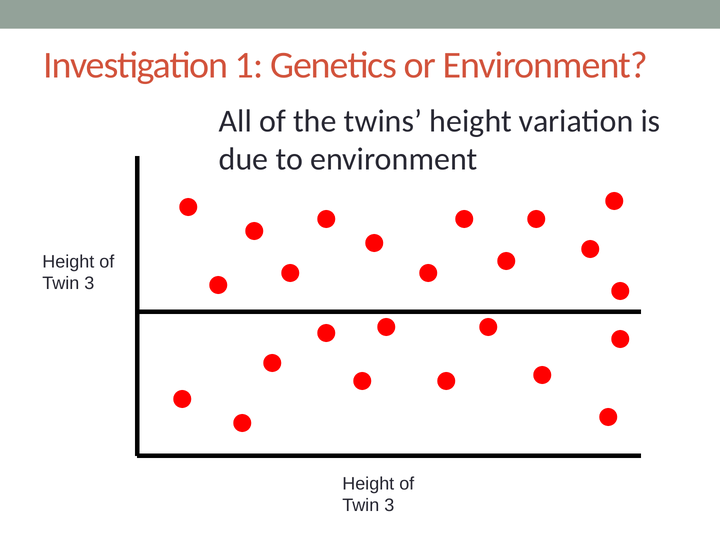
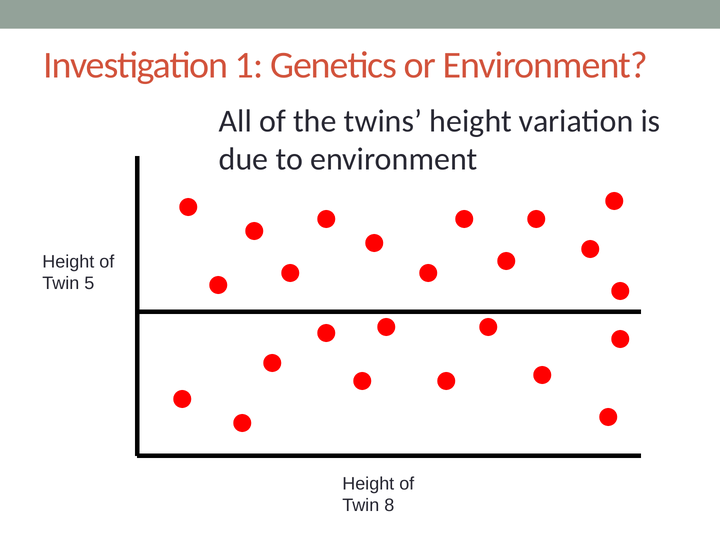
3 at (89, 283): 3 -> 5
3 at (389, 505): 3 -> 8
